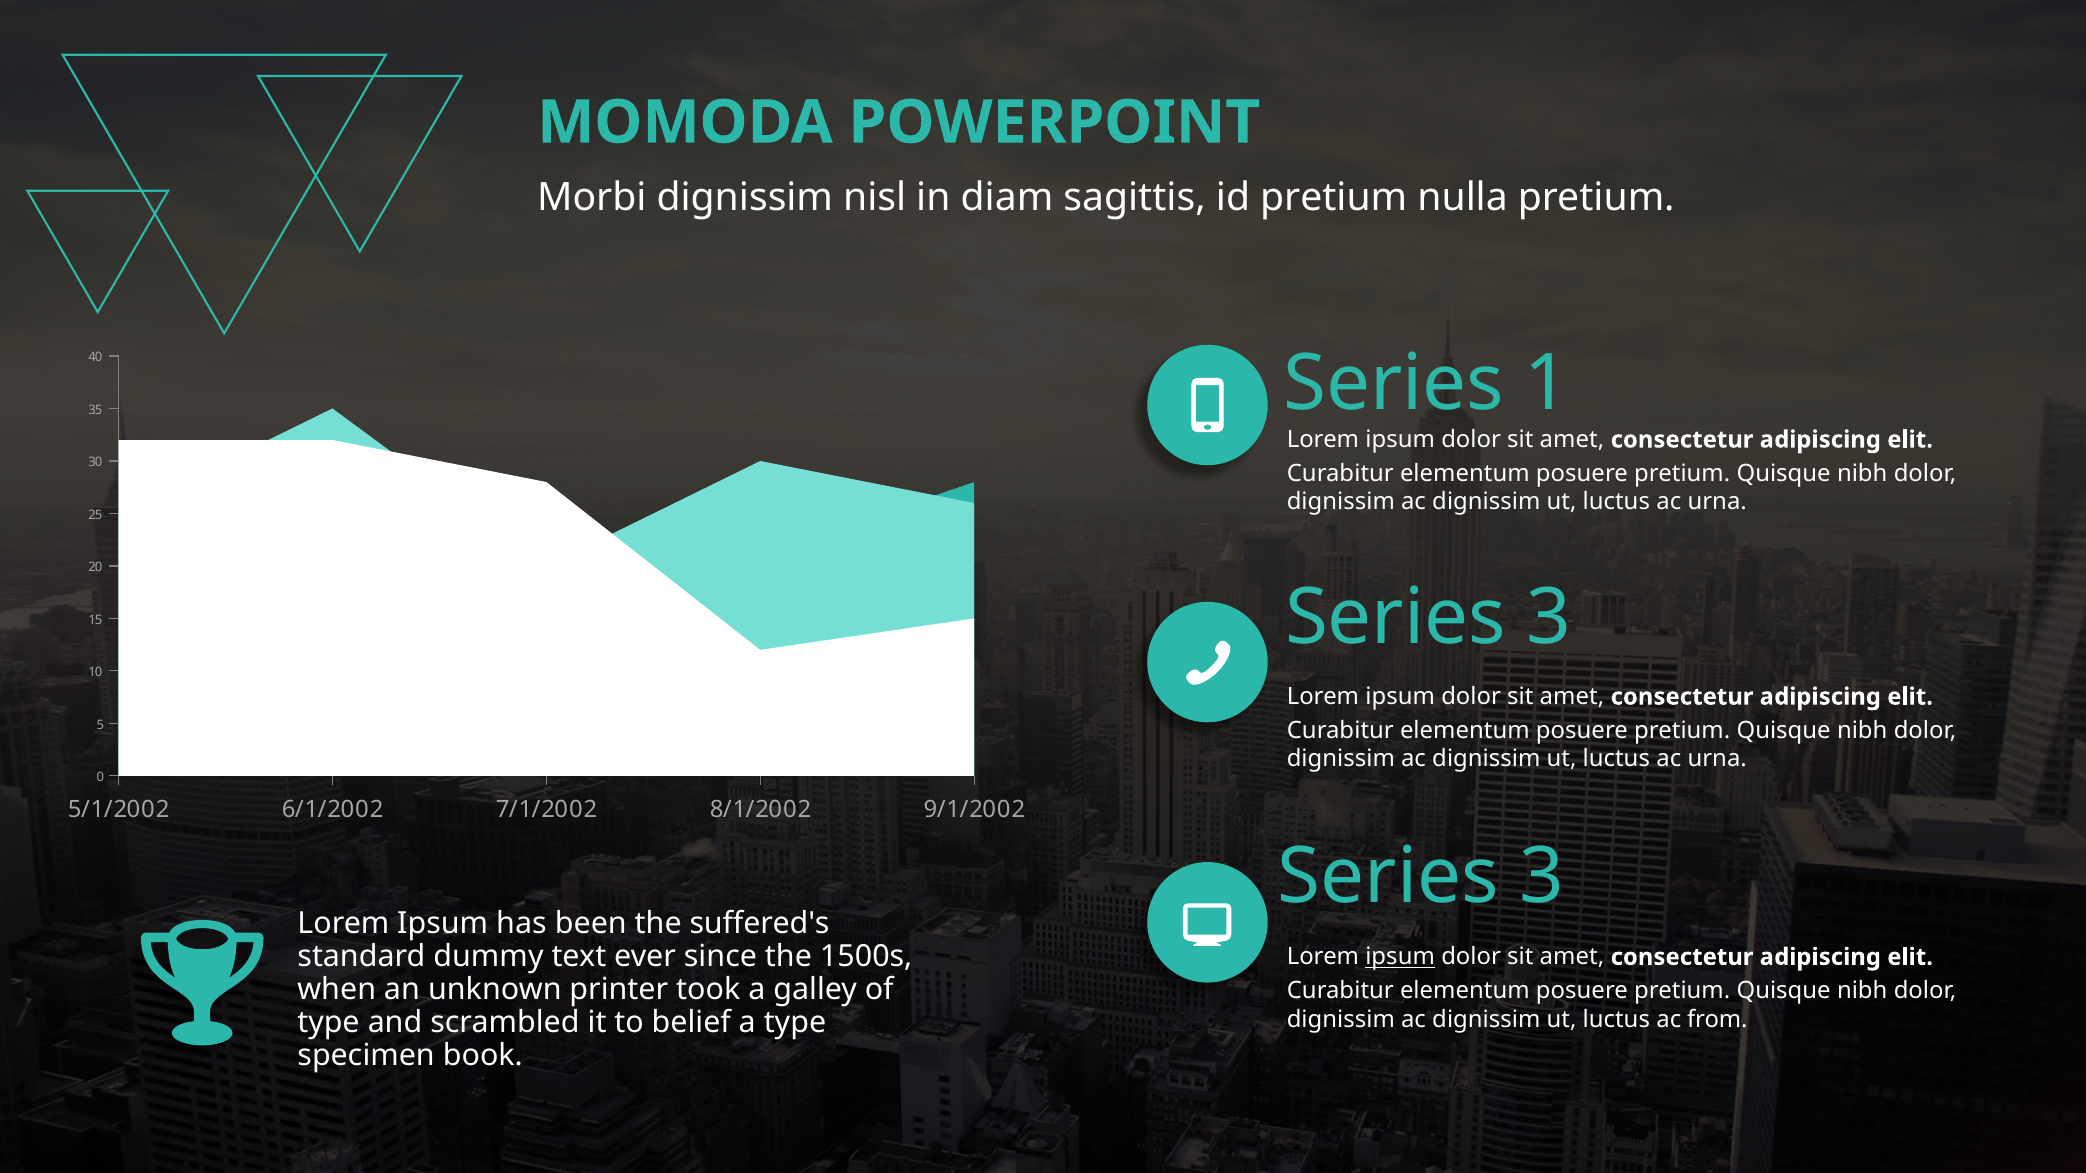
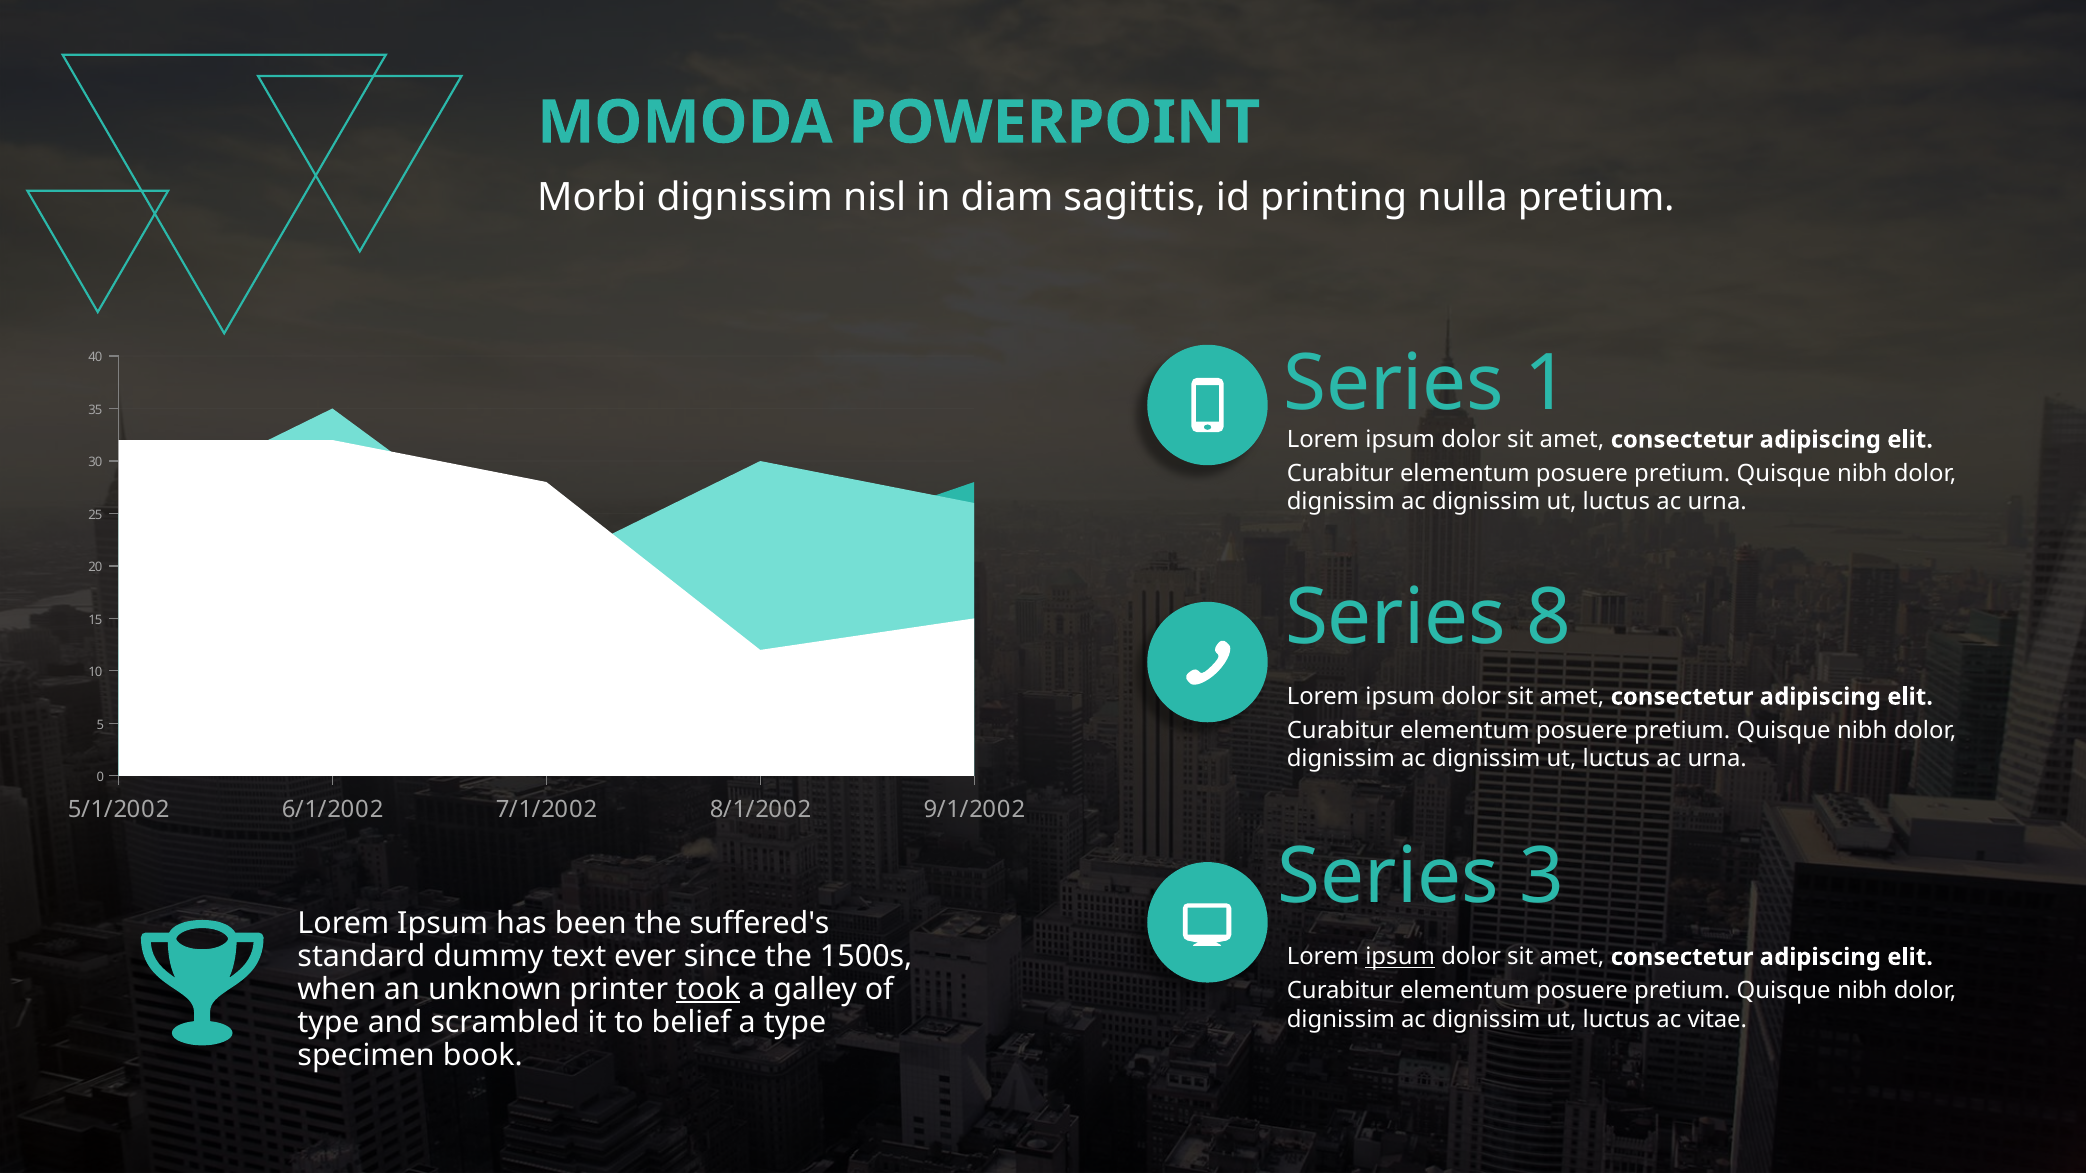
id pretium: pretium -> printing
3 at (1549, 618): 3 -> 8
took underline: none -> present
from: from -> vitae
